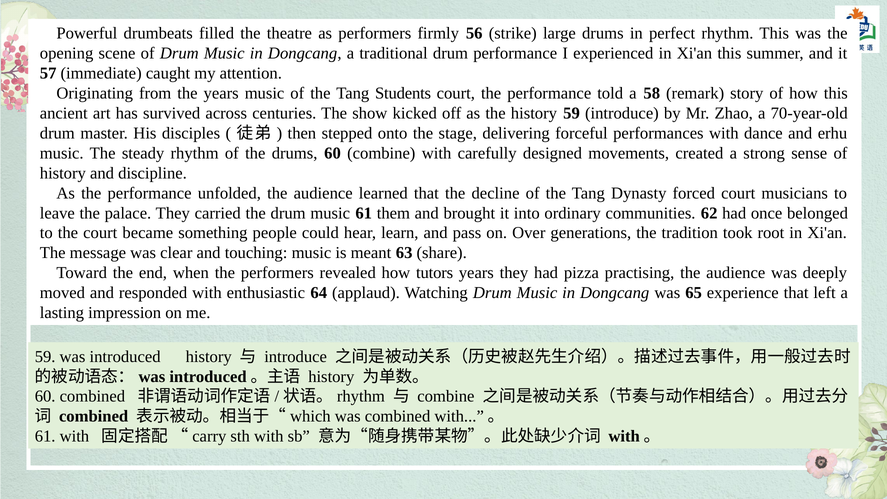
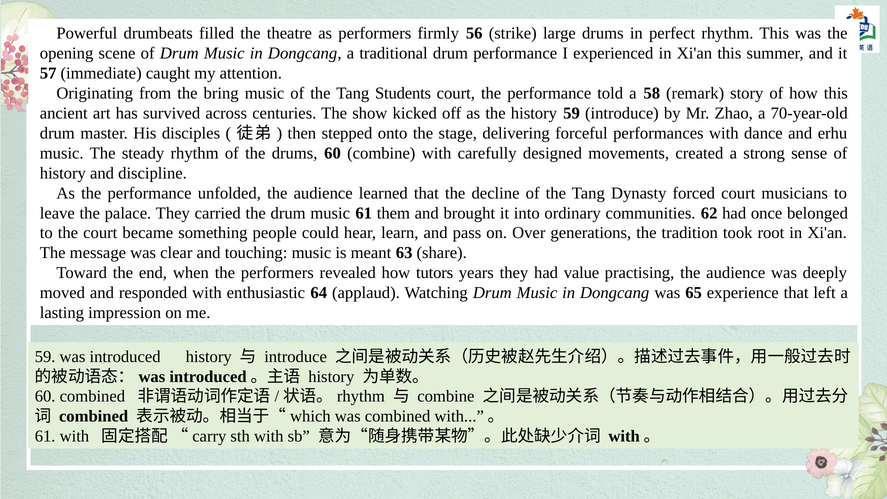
the years: years -> bring
pizza: pizza -> value
